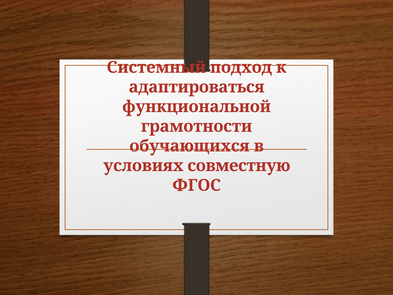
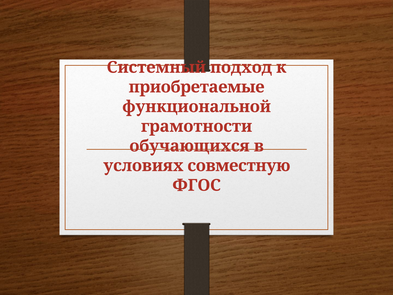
адаптироваться: адаптироваться -> приобретаемые
